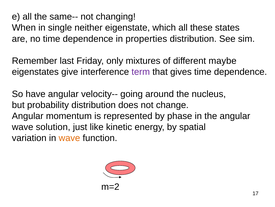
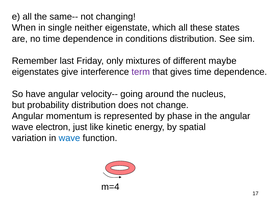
properties: properties -> conditions
solution: solution -> electron
wave at (69, 138) colour: orange -> blue
m=2: m=2 -> m=4
